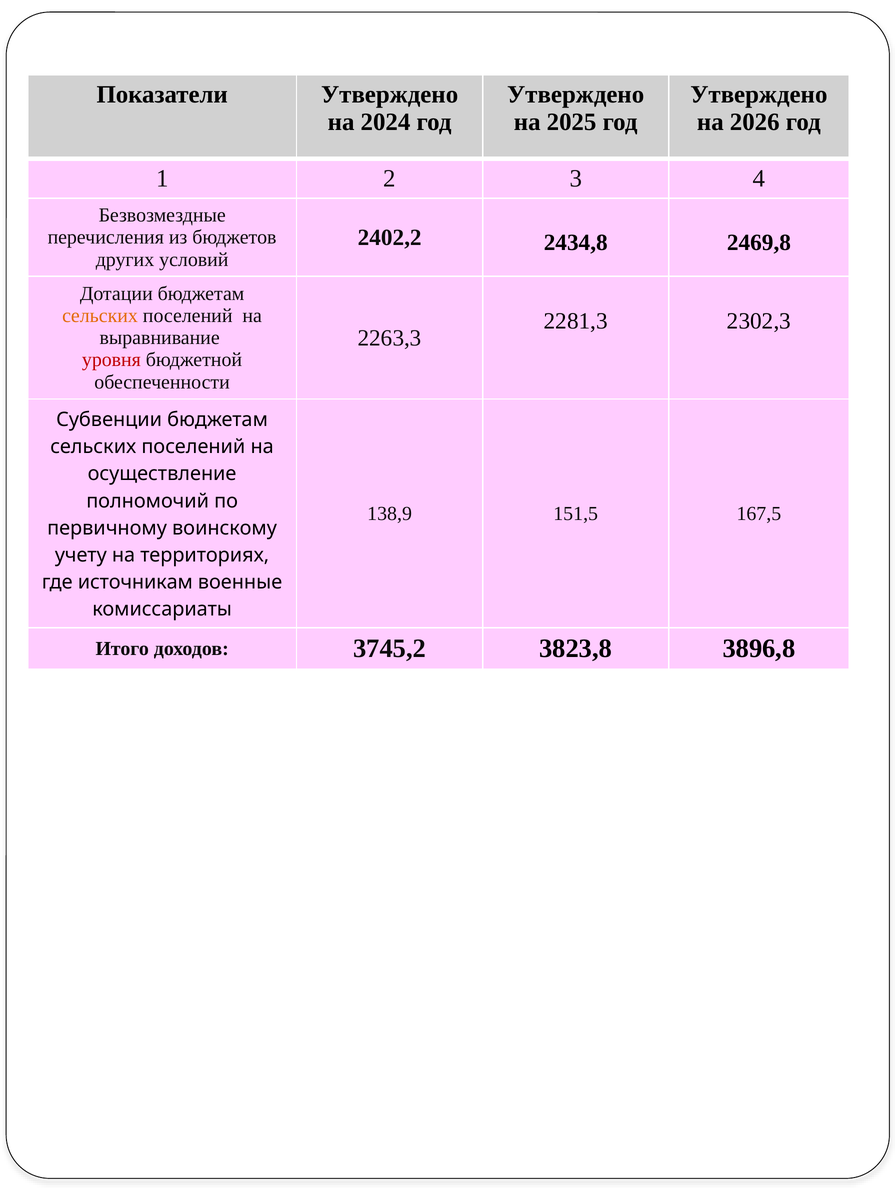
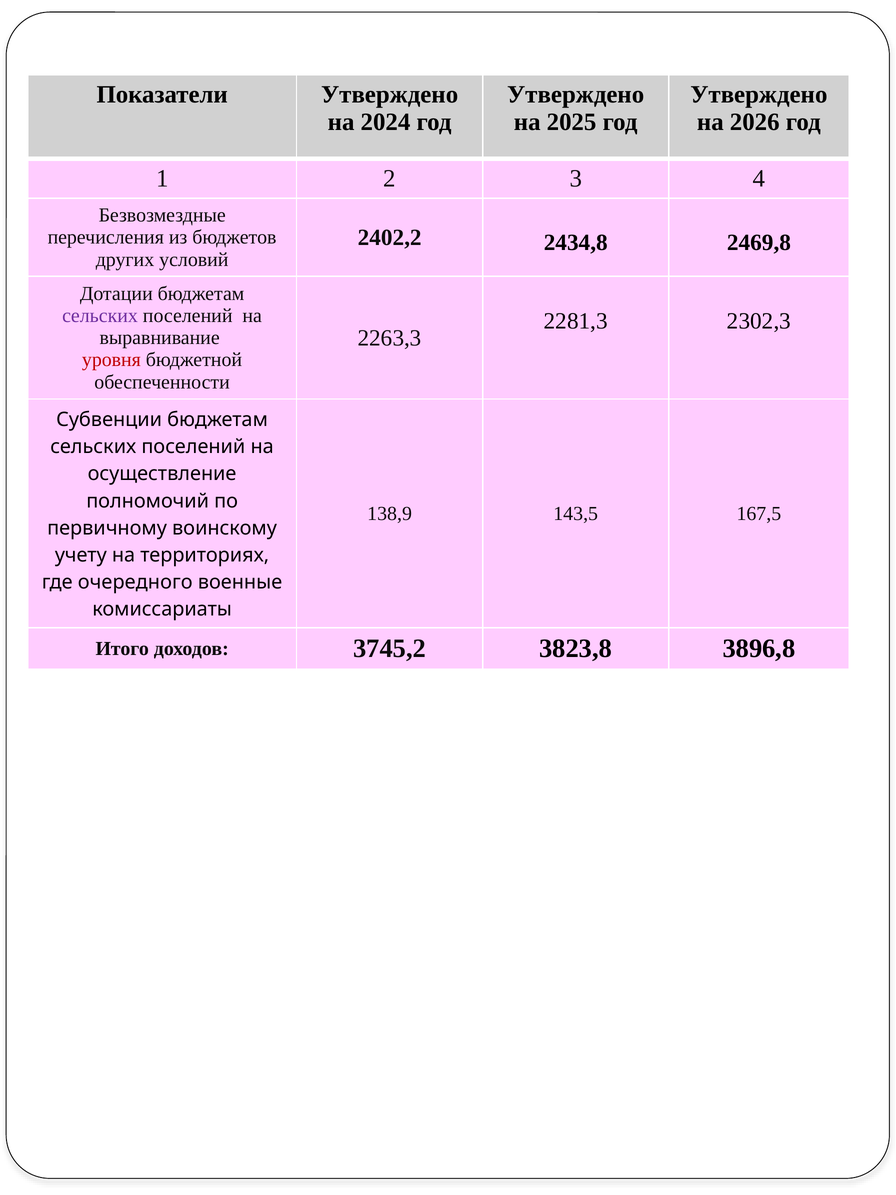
сельских at (100, 316) colour: orange -> purple
151,5: 151,5 -> 143,5
источникам: источникам -> очередного
